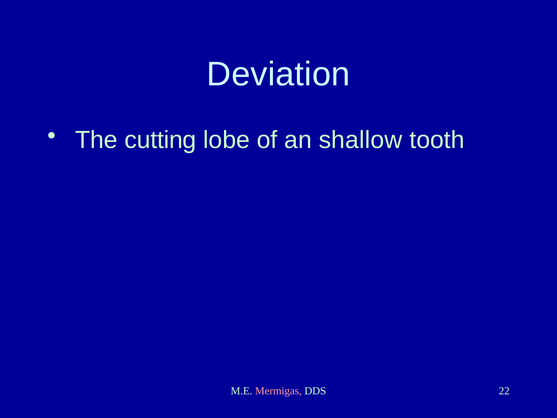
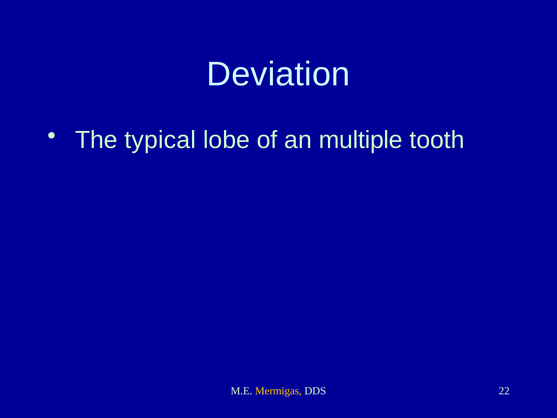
cutting: cutting -> typical
shallow: shallow -> multiple
Mermigas colour: pink -> yellow
